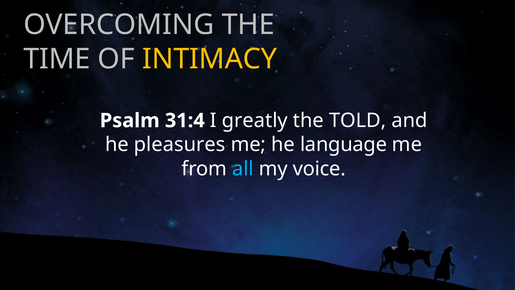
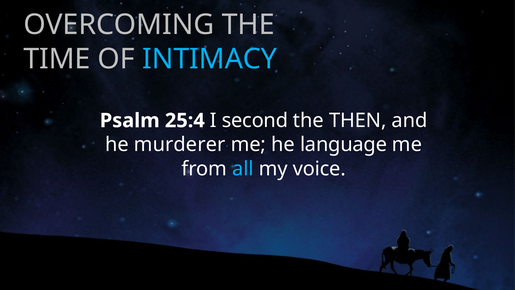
INTIMACY colour: yellow -> light blue
31:4: 31:4 -> 25:4
greatly: greatly -> second
TOLD: TOLD -> THEN
pleasures: pleasures -> murderer
